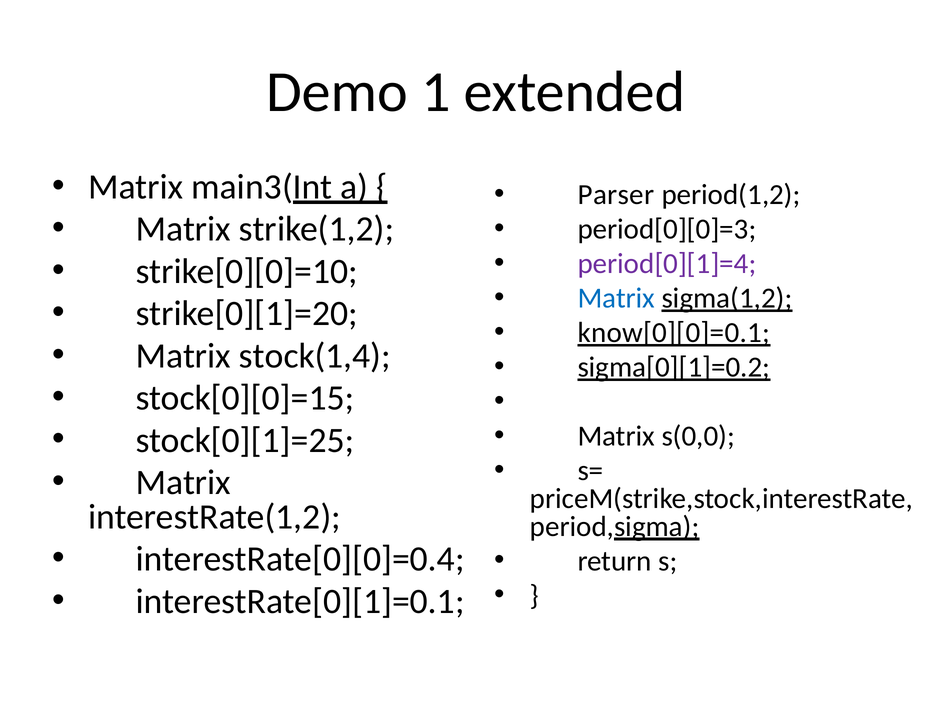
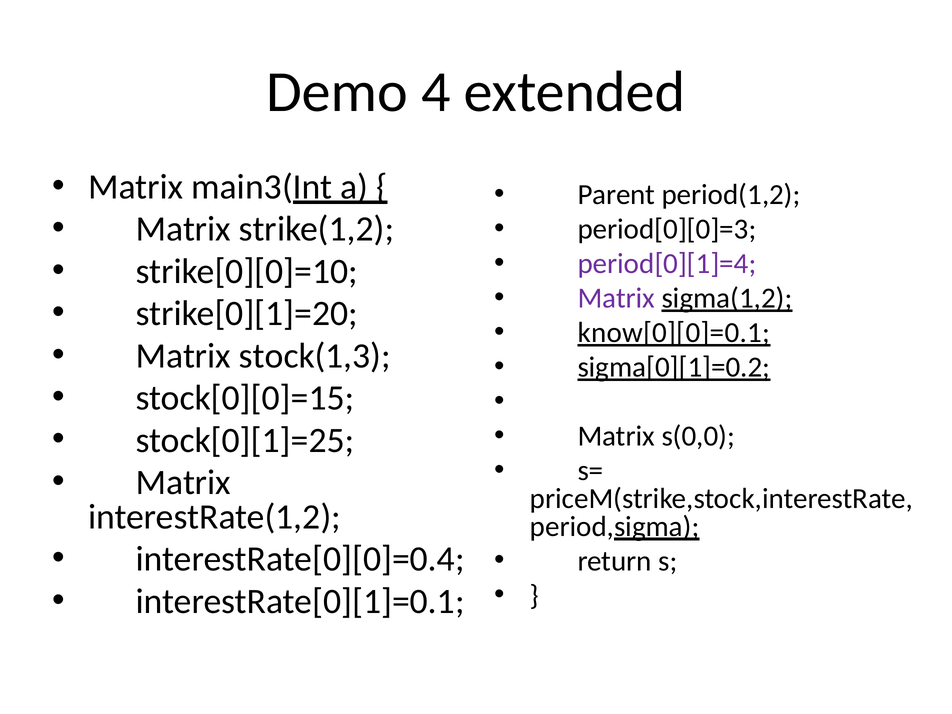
1: 1 -> 4
Parser: Parser -> Parent
Matrix at (616, 298) colour: blue -> purple
stock(1,4: stock(1,4 -> stock(1,3
